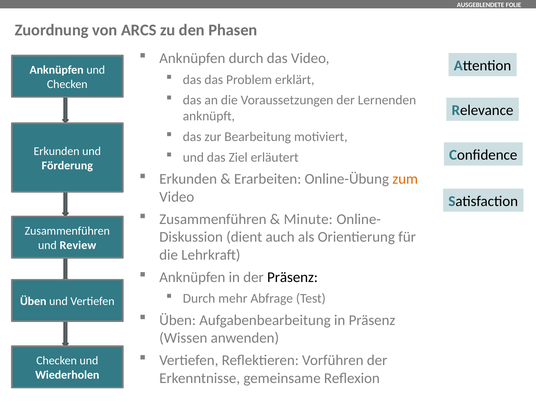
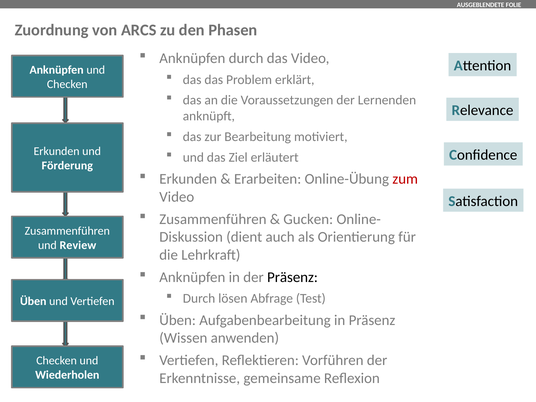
zum colour: orange -> red
Minute: Minute -> Gucken
mehr: mehr -> lösen
